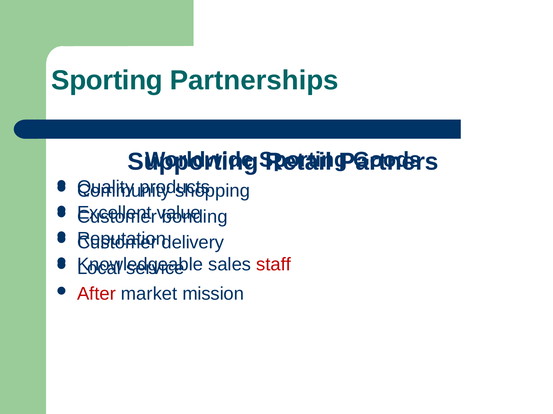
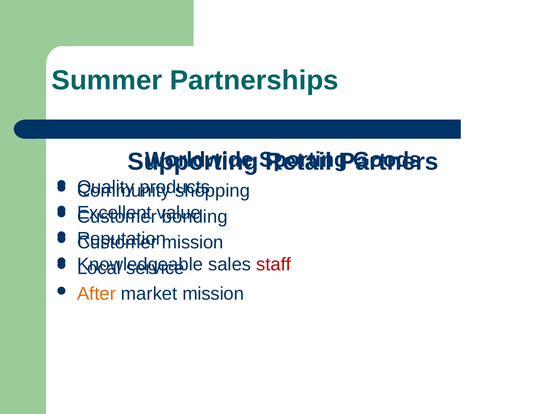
Sporting at (107, 80): Sporting -> Summer
delivery at (193, 243): delivery -> mission
After colour: red -> orange
